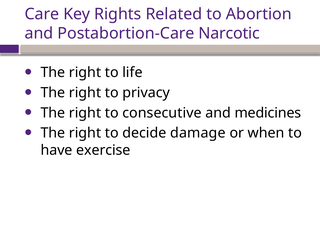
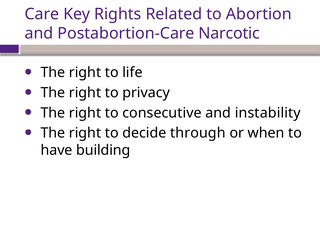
medicines: medicines -> instability
damage: damage -> through
exercise: exercise -> building
